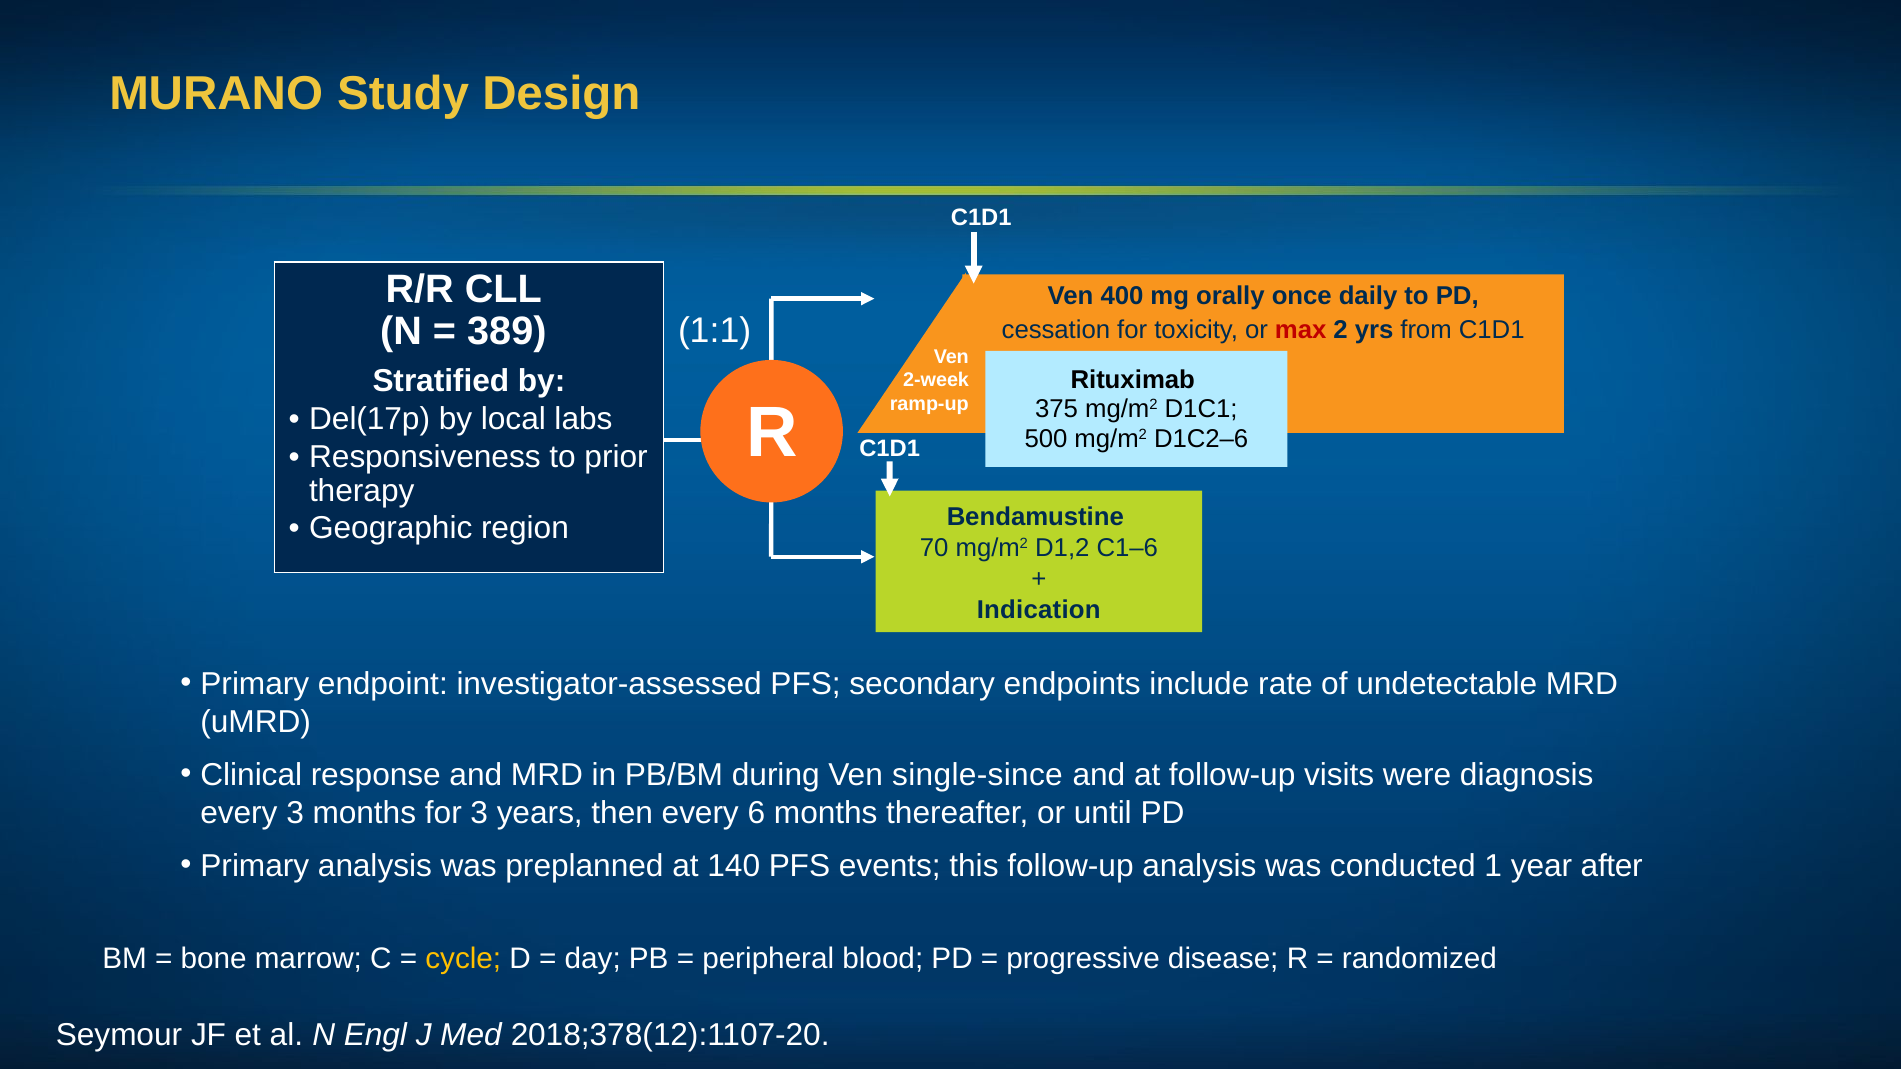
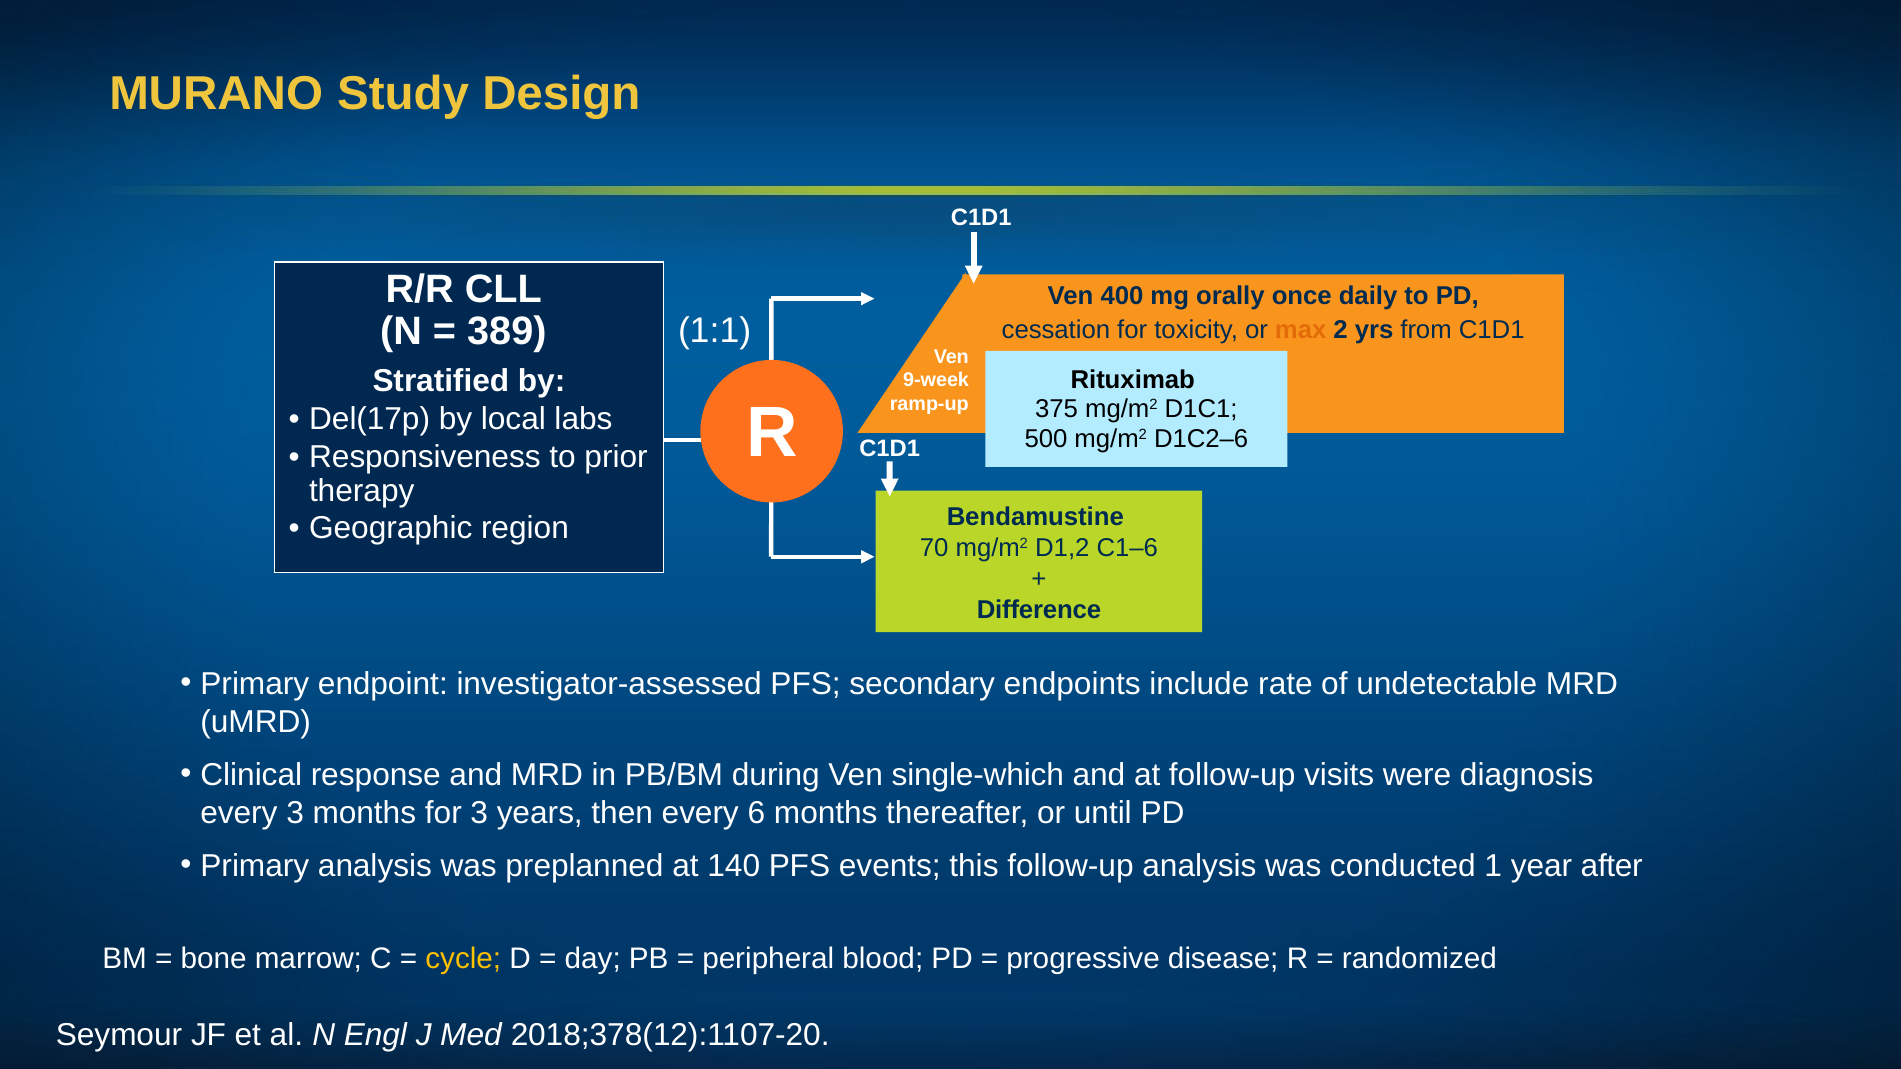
max colour: red -> orange
2-week: 2-week -> 9-week
Indication: Indication -> Difference
single-since: single-since -> single-which
